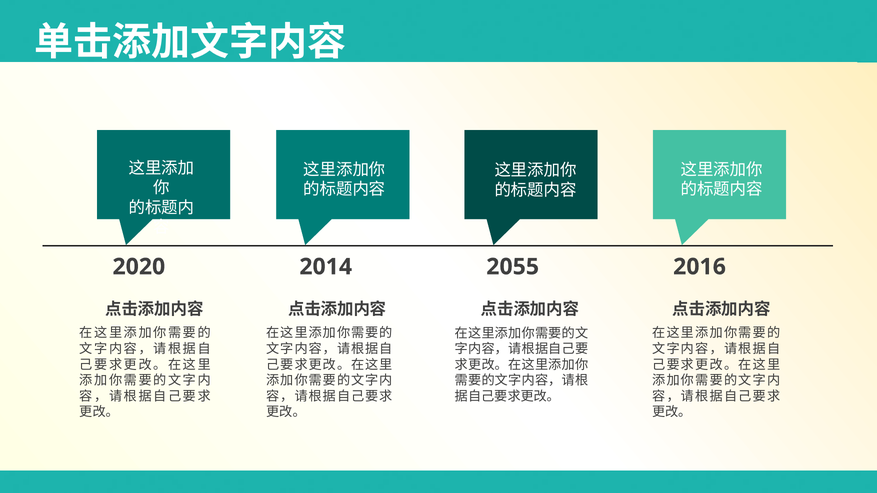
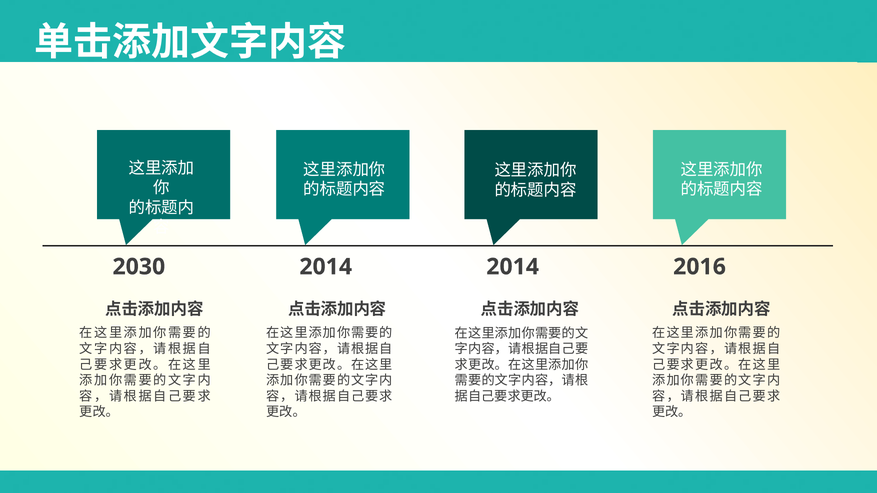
2020: 2020 -> 2030
2014 2055: 2055 -> 2014
